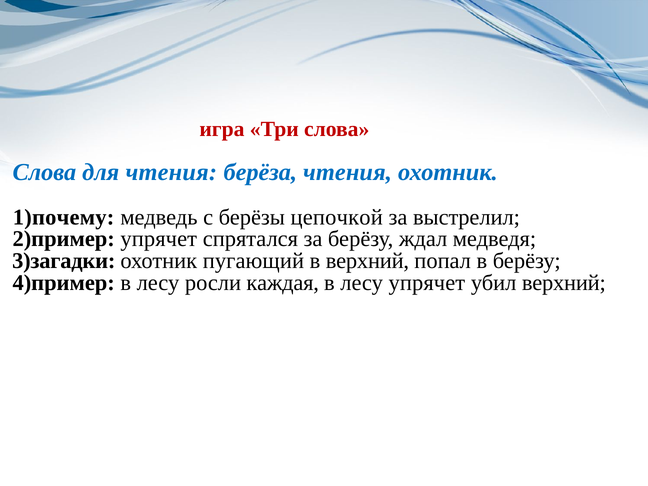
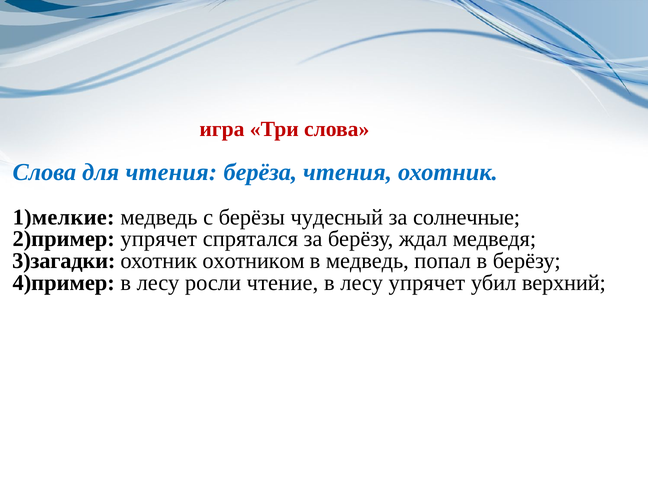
1)почему: 1)почему -> 1)мелкие
цепочкой: цепочкой -> чудесный
выстрелил: выстрелил -> солнечные
пугающий: пугающий -> охотником
в верхний: верхний -> медведь
каждая: каждая -> чтение
